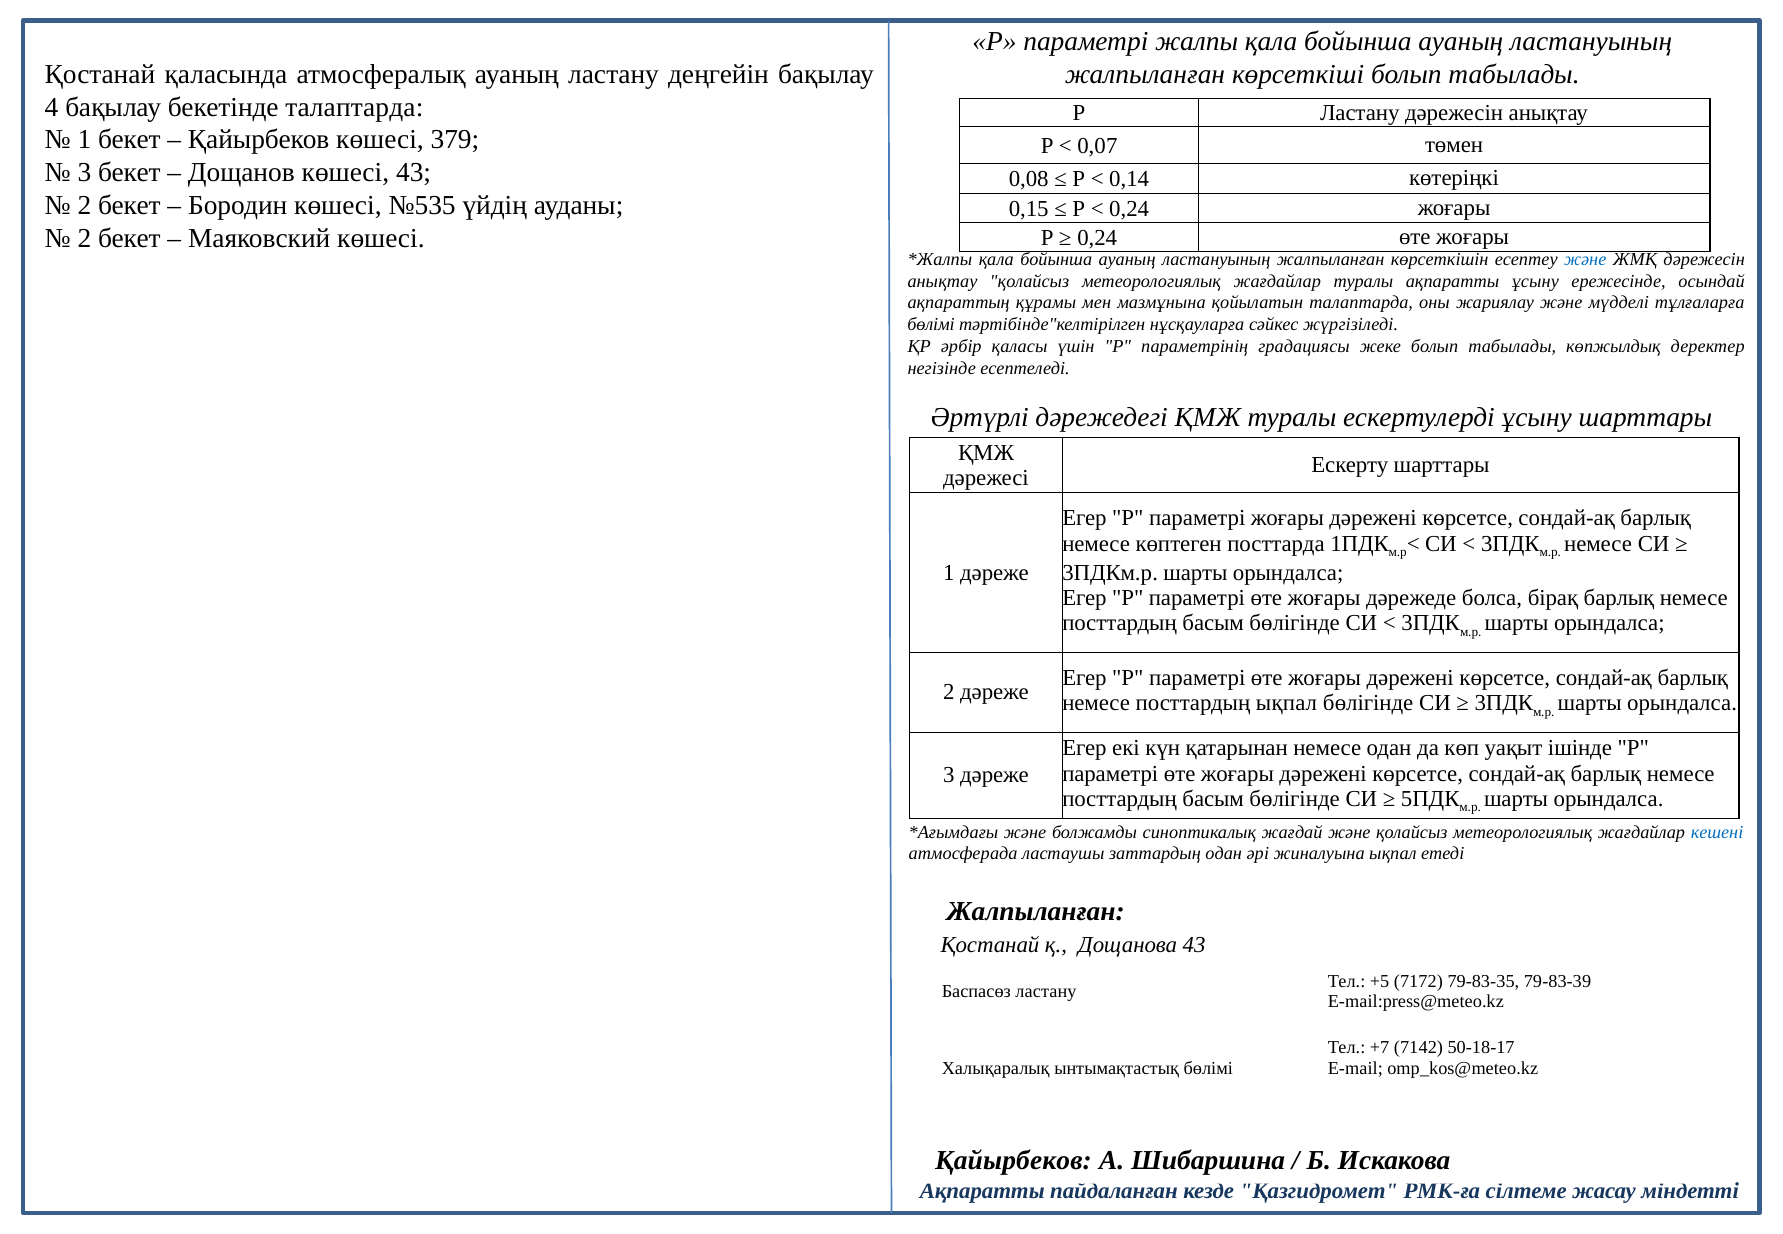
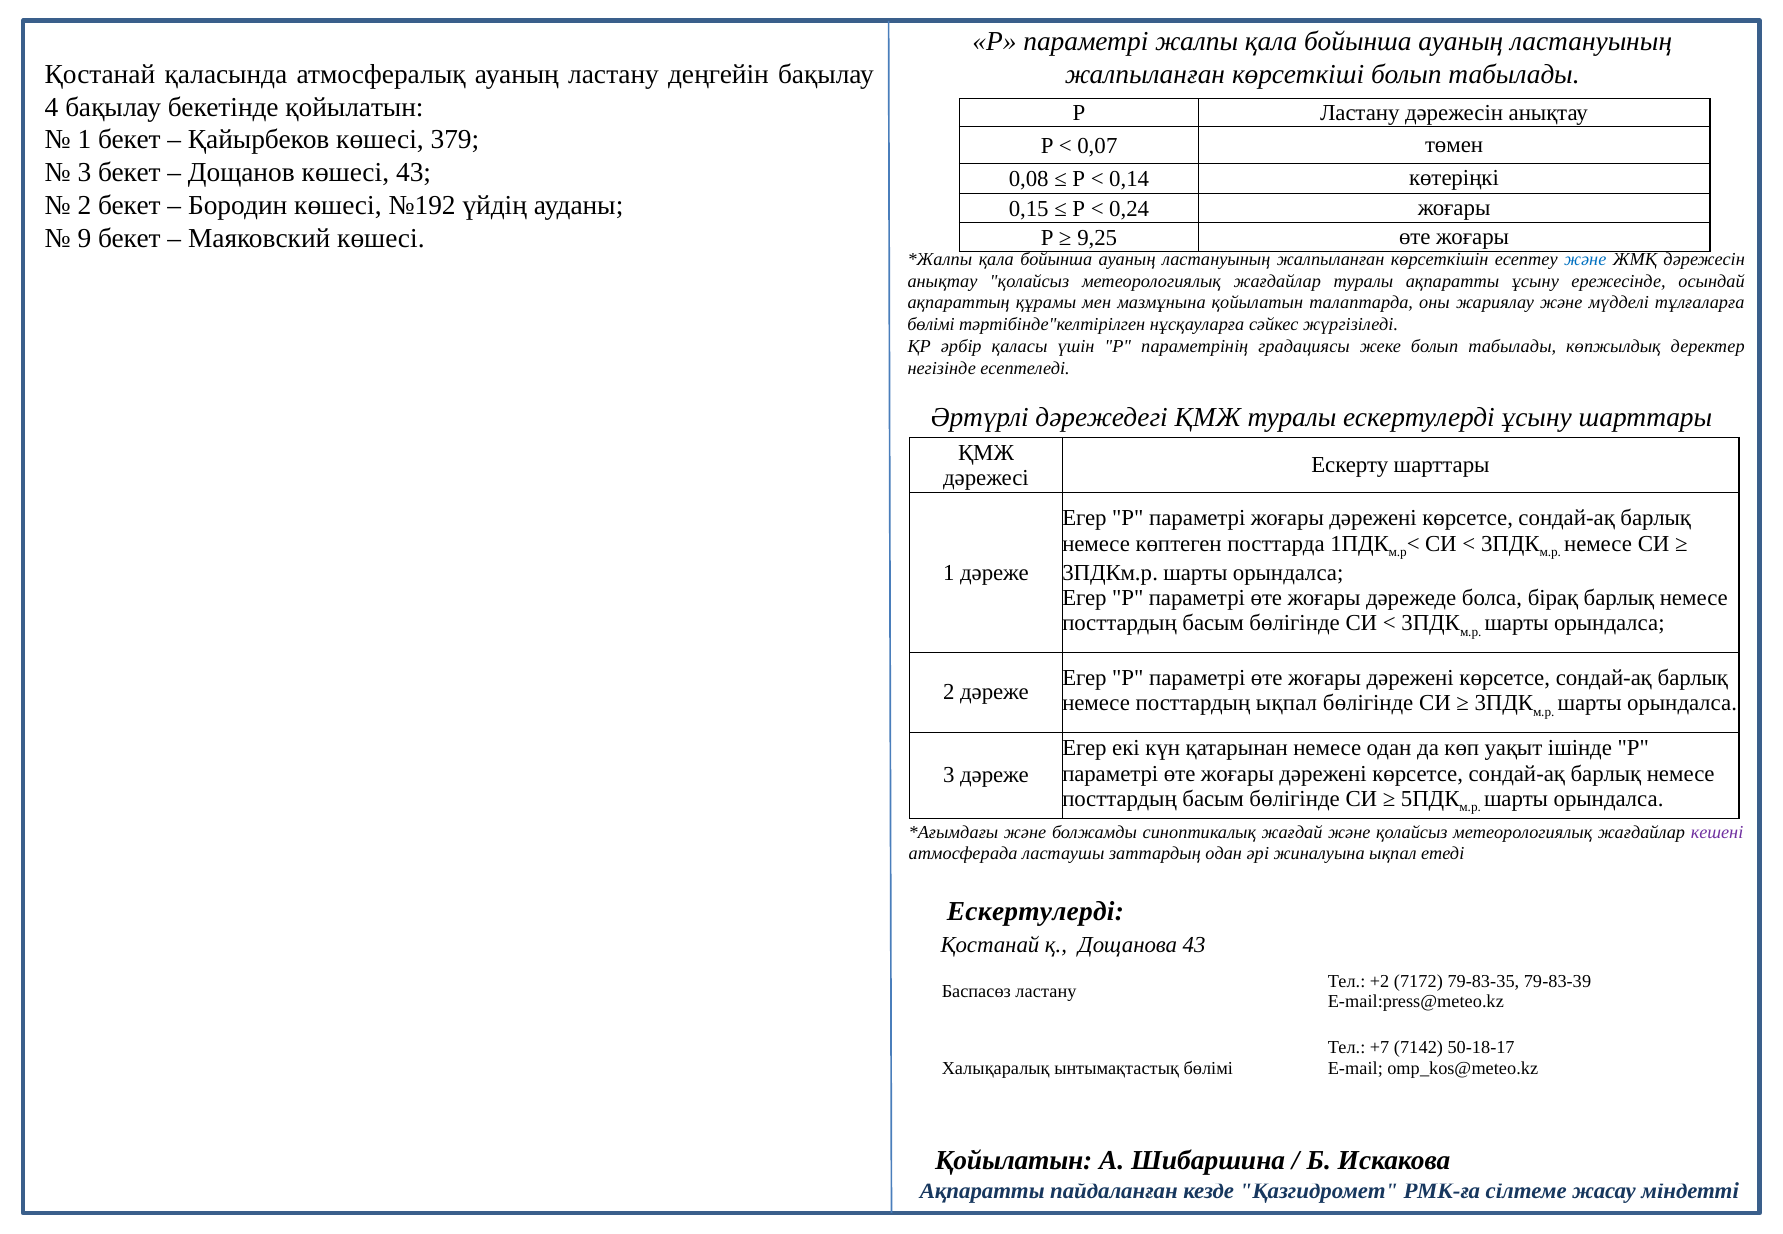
бекетінде талаптарда: талаптарда -> қойылатын
№535: №535 -> №192
2 at (84, 239): 2 -> 9
0,24 at (1097, 238): 0,24 -> 9,25
кешені colour: blue -> purple
Жалпыланған at (1036, 912): Жалпыланған -> Ескертулерді
+5: +5 -> +2
Қайырбеков at (1013, 1160): Қайырбеков -> Қойылатын
